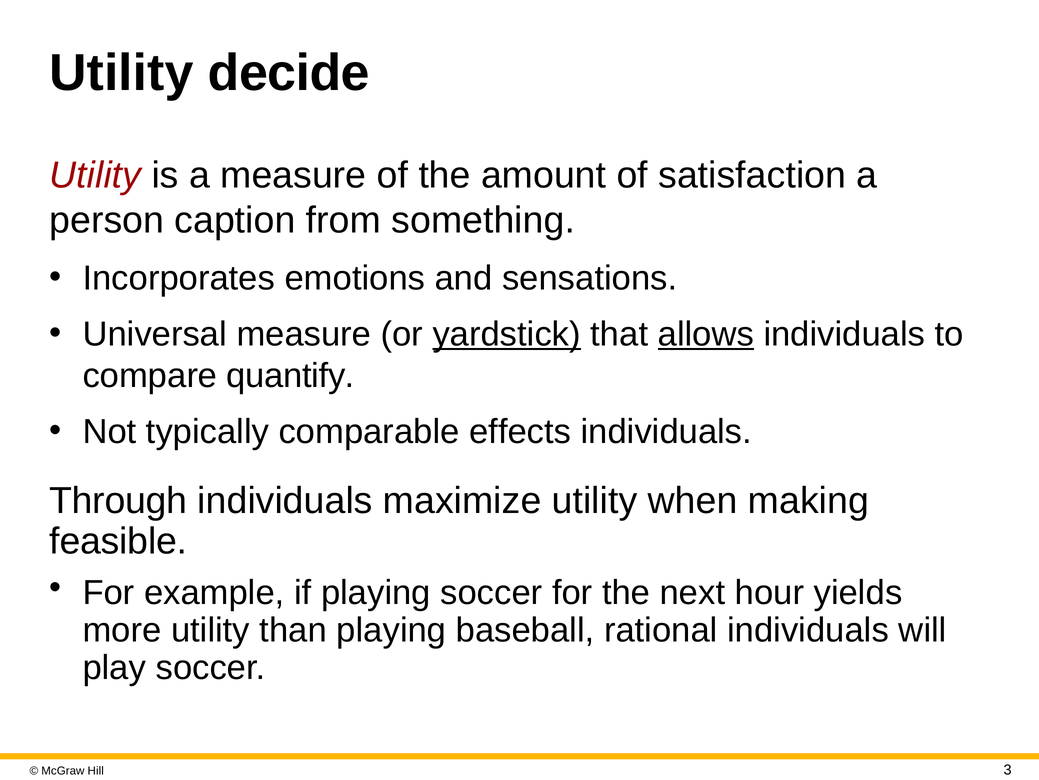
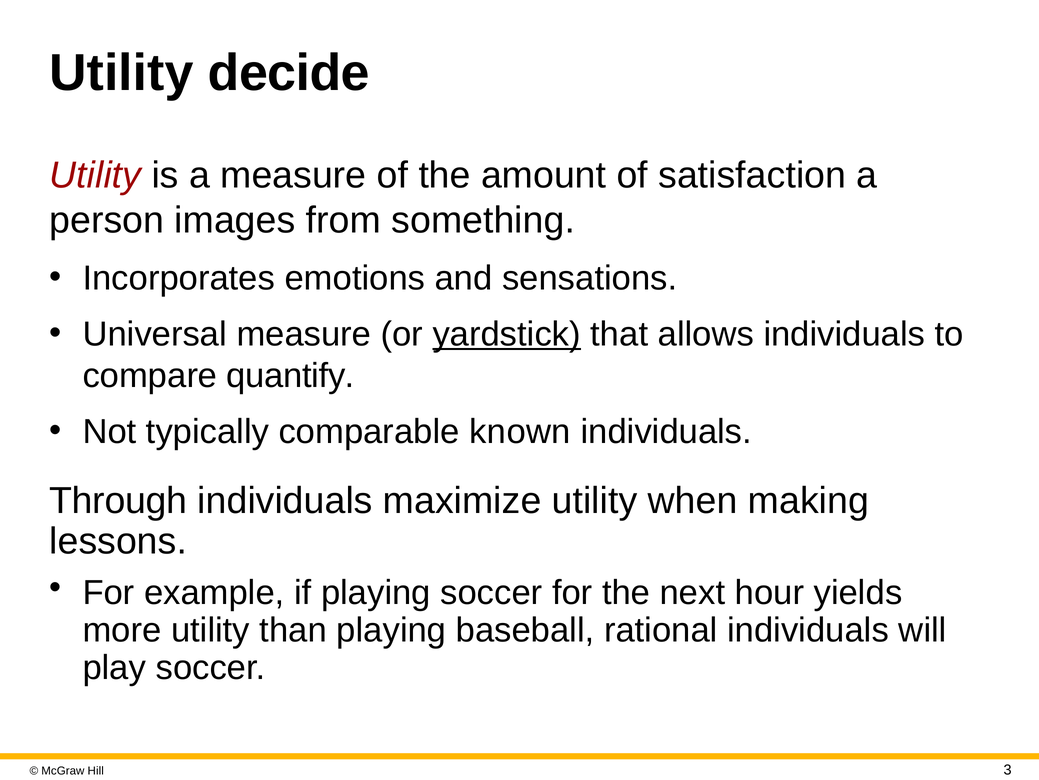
caption: caption -> images
allows underline: present -> none
effects: effects -> known
feasible: feasible -> lessons
